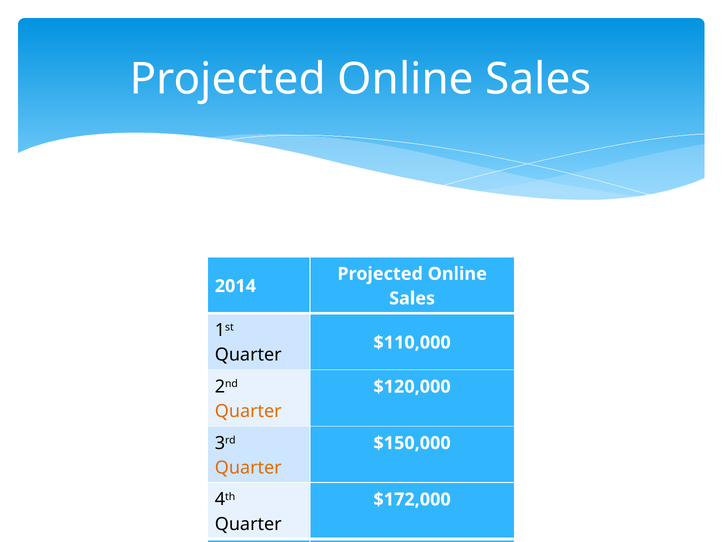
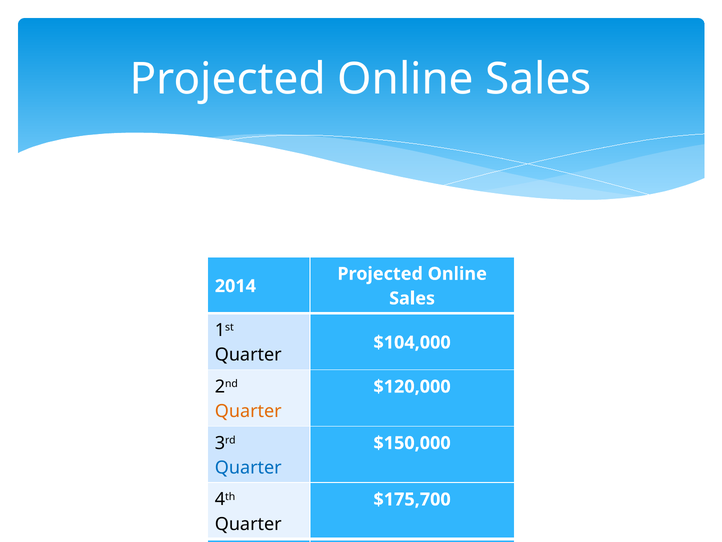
$110,000: $110,000 -> $104,000
Quarter at (248, 467) colour: orange -> blue
$172,000: $172,000 -> $175,700
